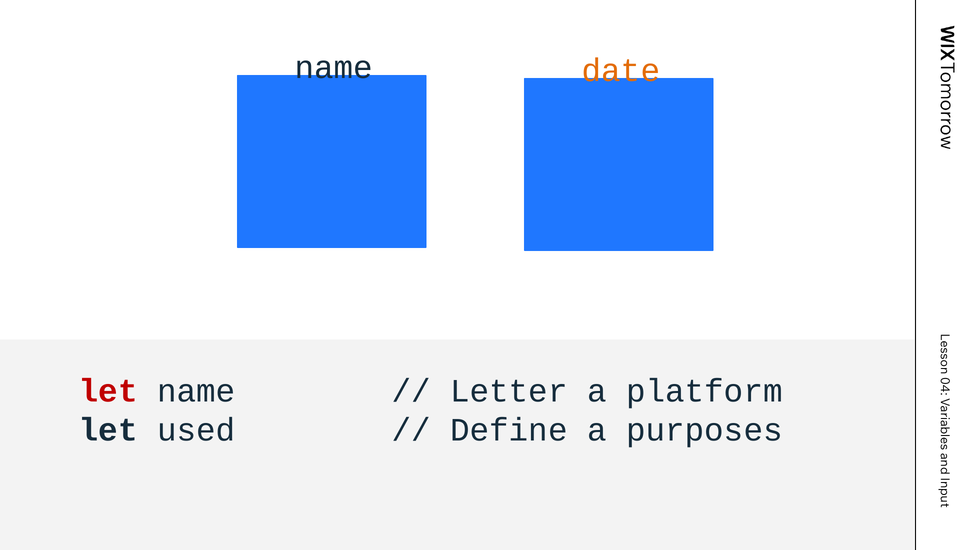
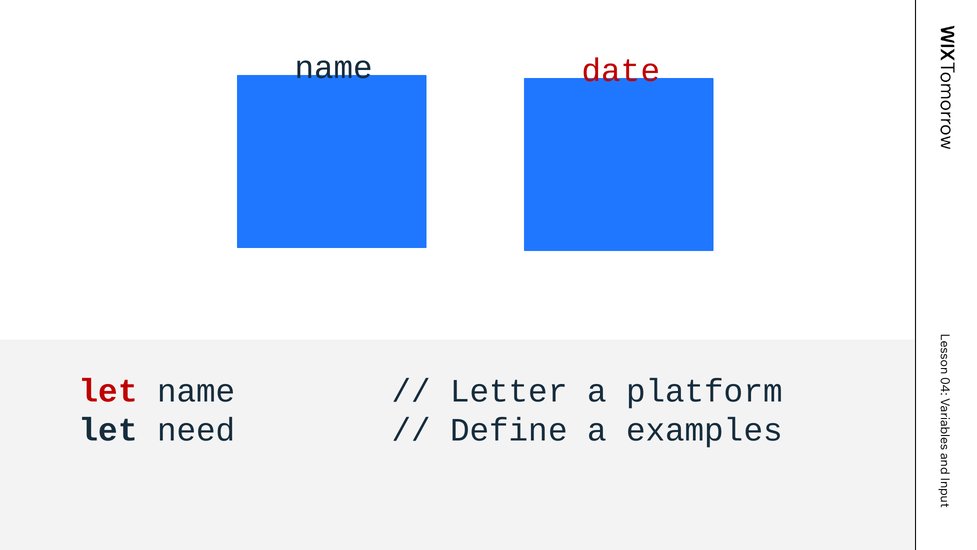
date colour: orange -> red
used: used -> need
purposes: purposes -> examples
